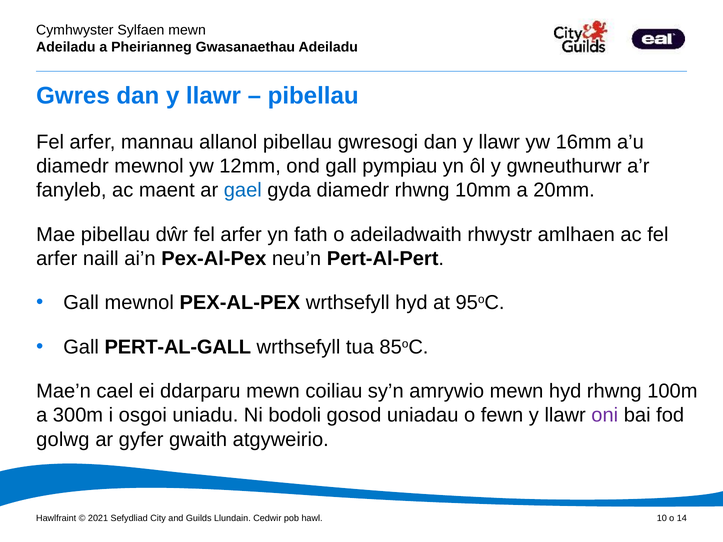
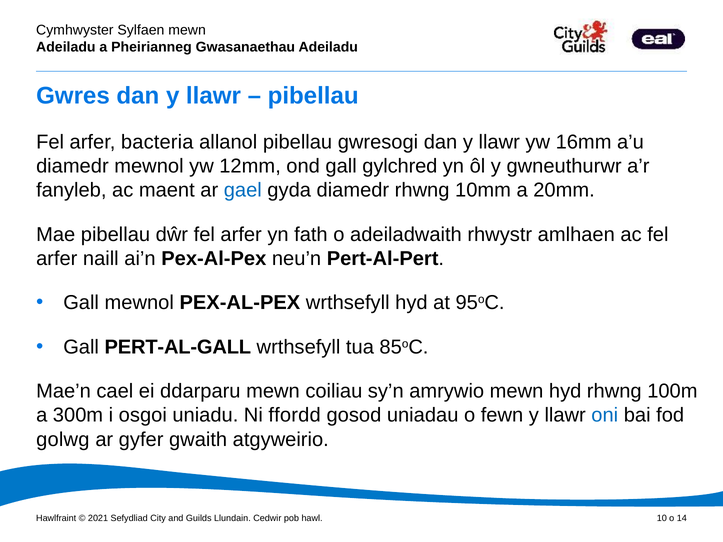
mannau: mannau -> bacteria
pympiau: pympiau -> gylchred
bodoli: bodoli -> ffordd
oni colour: purple -> blue
